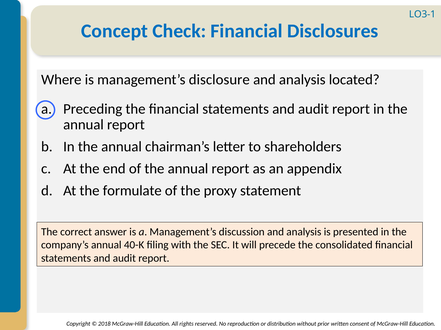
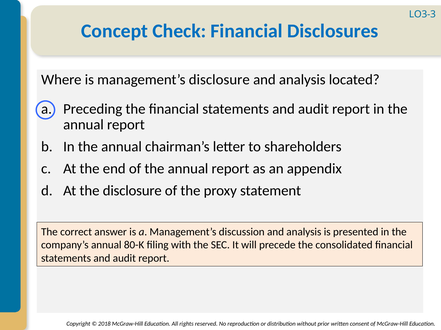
LO3-1: LO3-1 -> LO3-3
the formulate: formulate -> disclosure
40-K: 40-K -> 80-K
